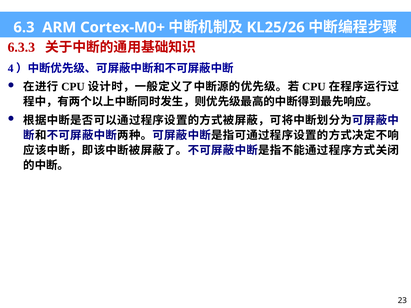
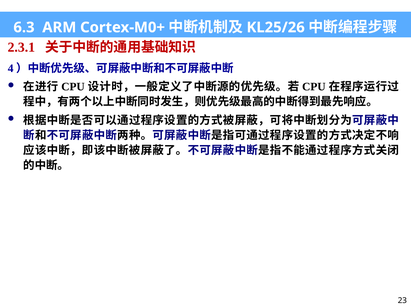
6.3.3: 6.3.3 -> 2.3.1
